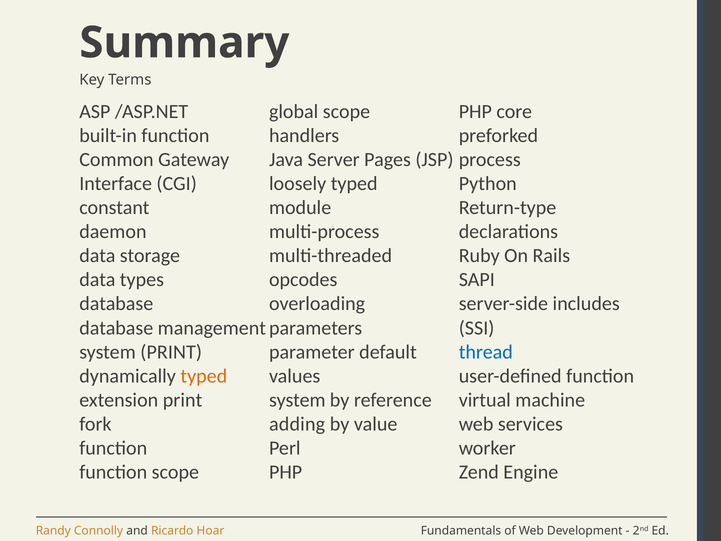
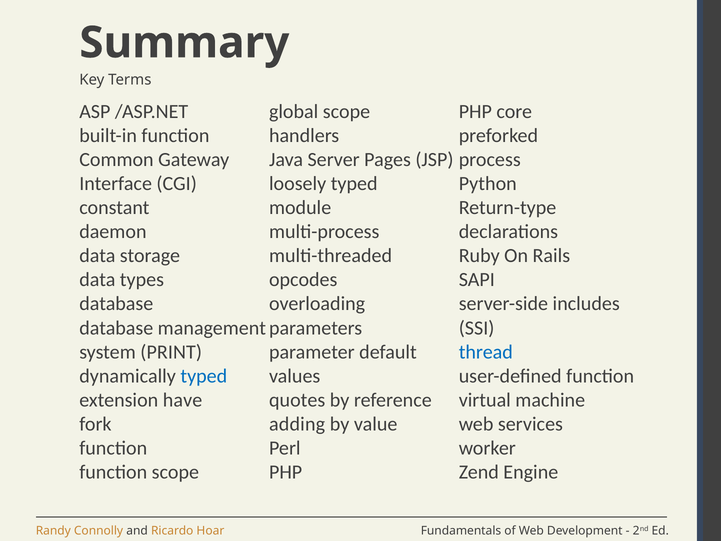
typed at (204, 376) colour: orange -> blue
extension print: print -> have
system at (297, 400): system -> quotes
